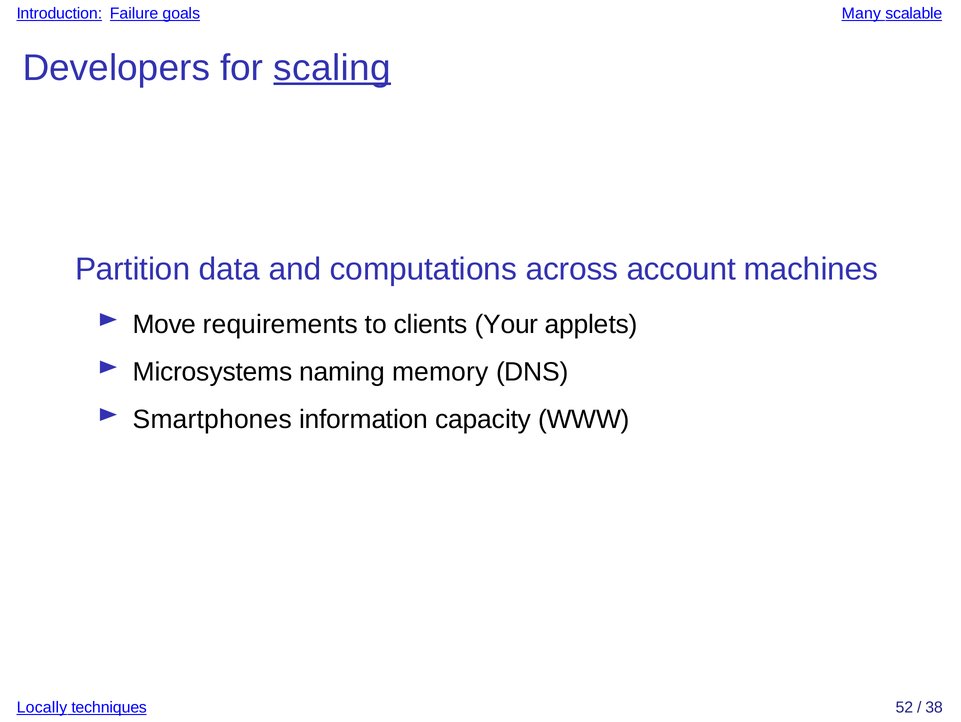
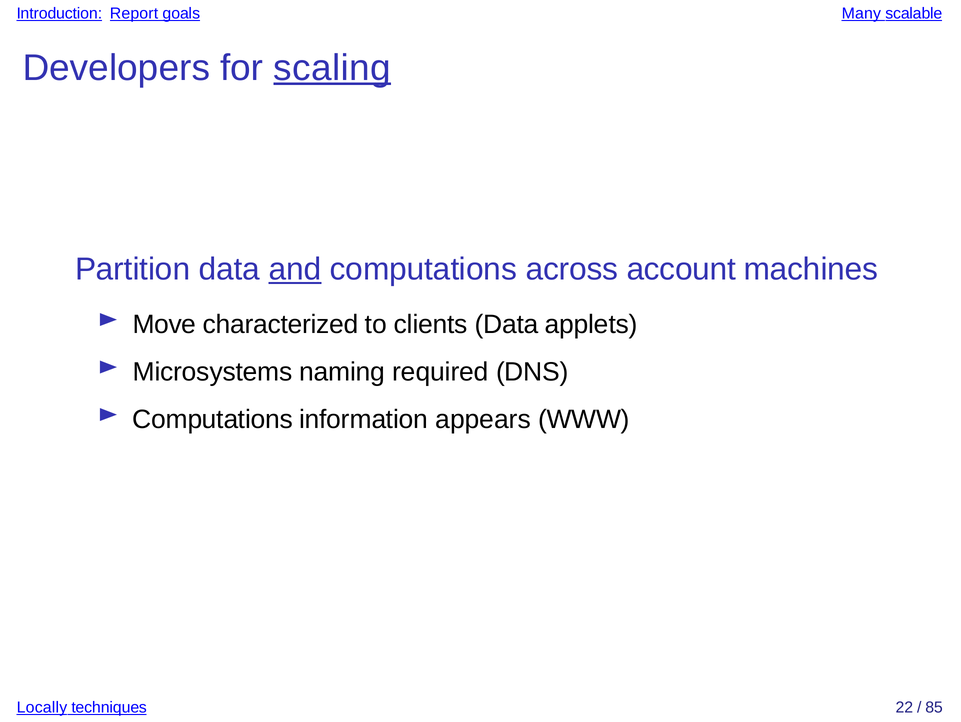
Failure: Failure -> Report
and underline: none -> present
requirements: requirements -> characterized
clients Your: Your -> Data
memory: memory -> required
Smartphones at (212, 419): Smartphones -> Computations
capacity: capacity -> appears
52: 52 -> 22
38: 38 -> 85
